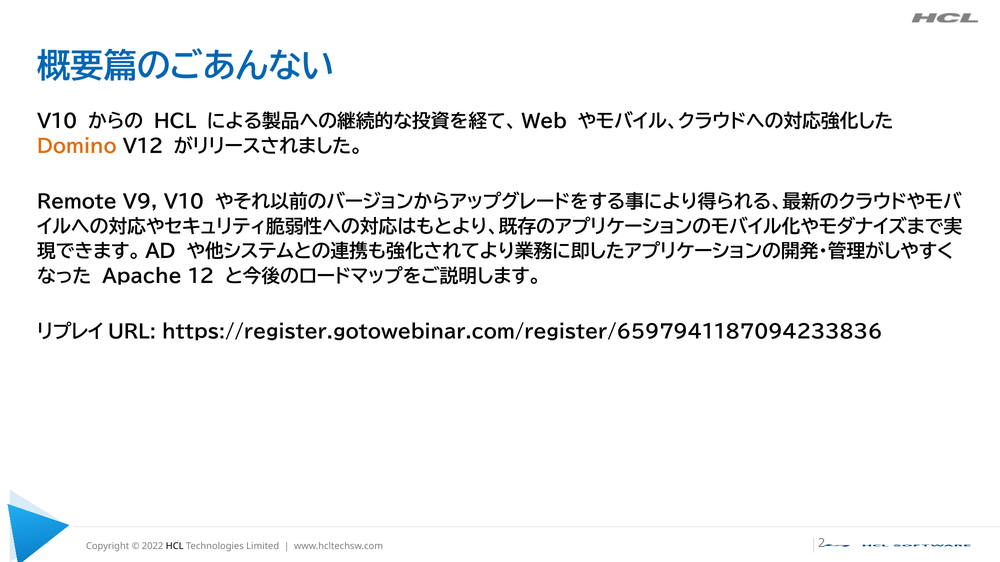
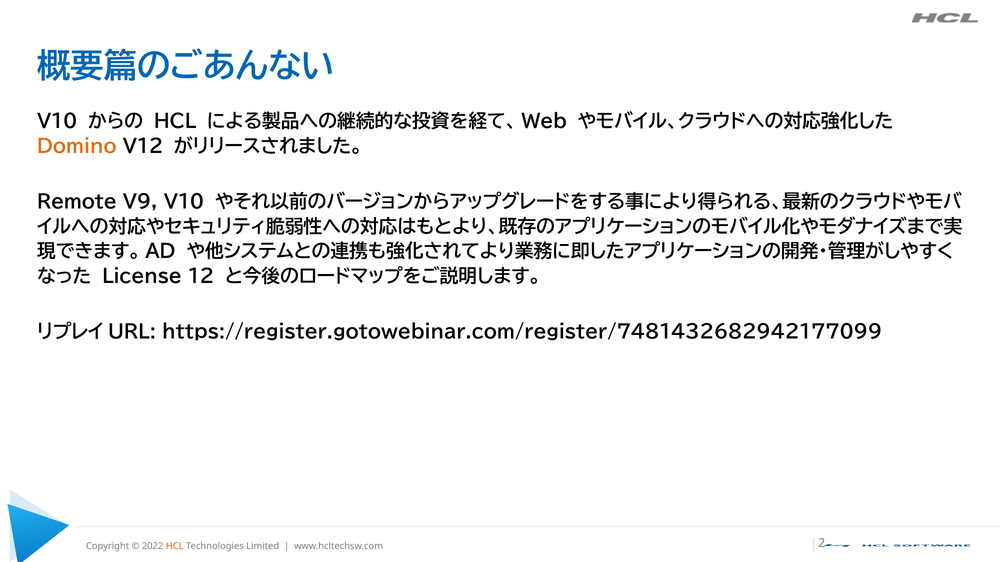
Apache: Apache -> License
https://register.gotowebinar.com/register/6597941187094233836: https://register.gotowebinar.com/register/6597941187094233836 -> https://register.gotowebinar.com/register/7481432682942177099
HCL at (175, 547) colour: black -> orange
